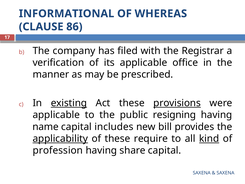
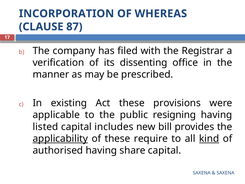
INFORMATIONAL: INFORMATIONAL -> INCORPORATION
86: 86 -> 87
its applicable: applicable -> dissenting
existing underline: present -> none
provisions underline: present -> none
name: name -> listed
profession: profession -> authorised
